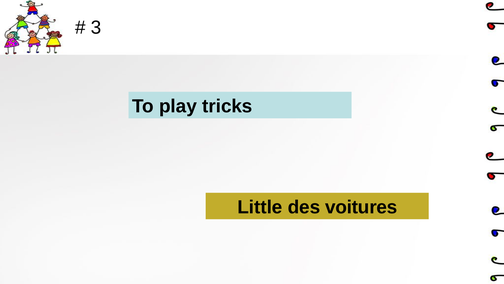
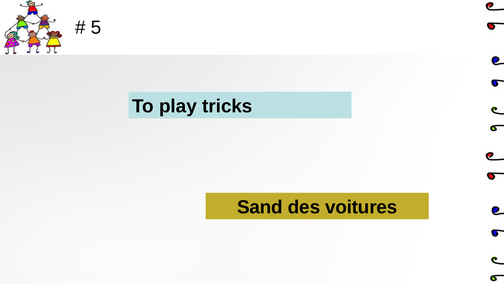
3: 3 -> 5
Little: Little -> Sand
